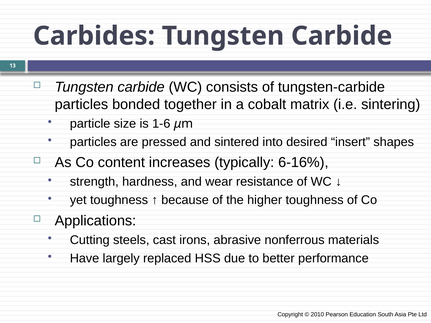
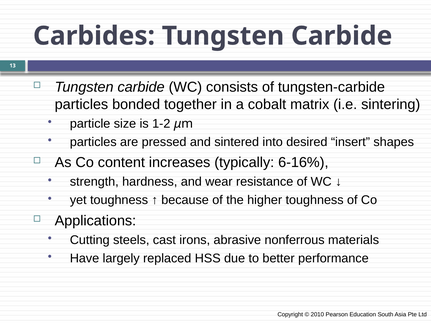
1-6: 1-6 -> 1-2
